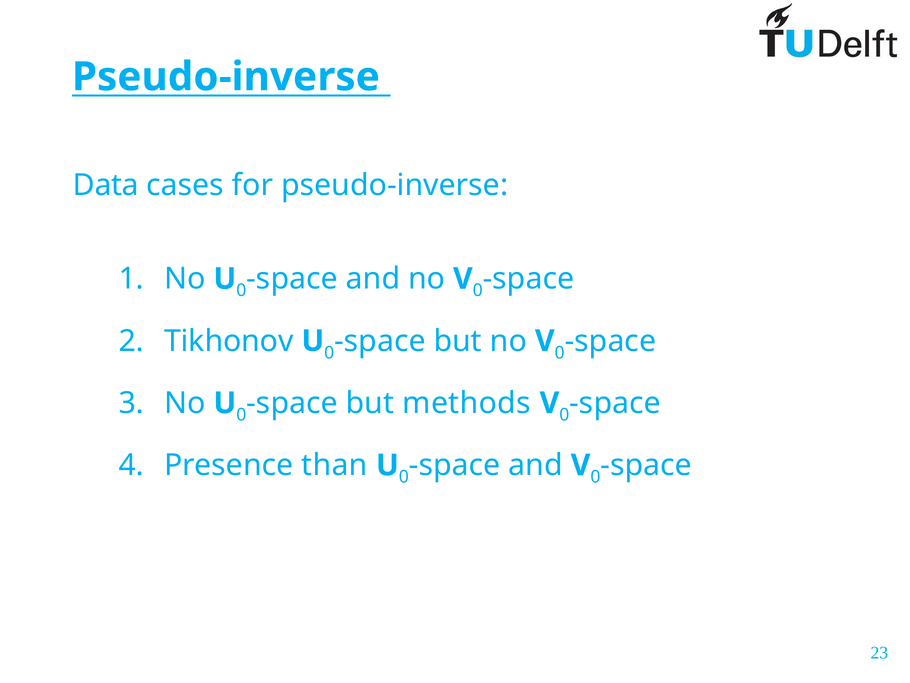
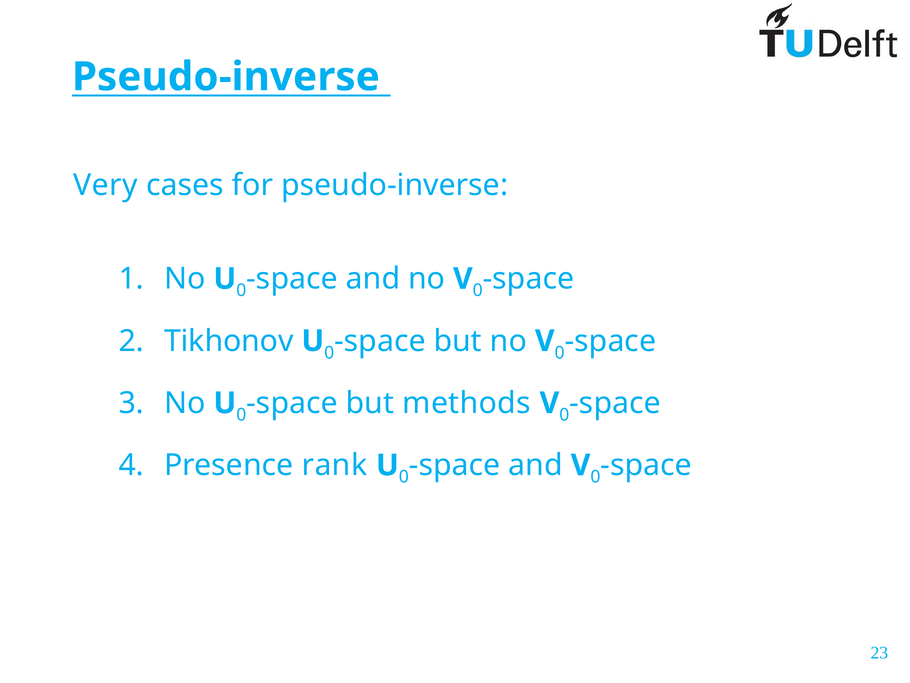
Data: Data -> Very
than: than -> rank
